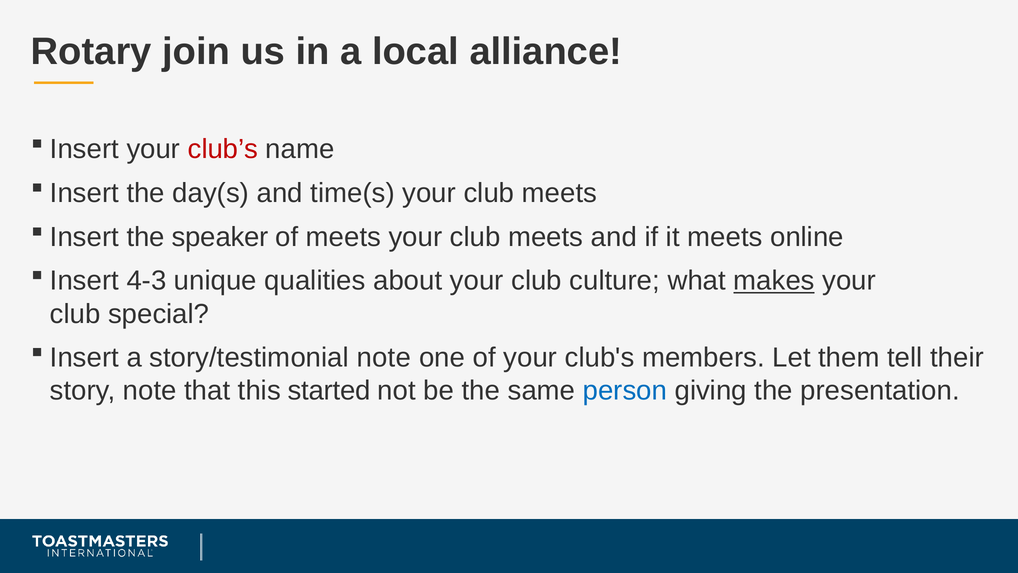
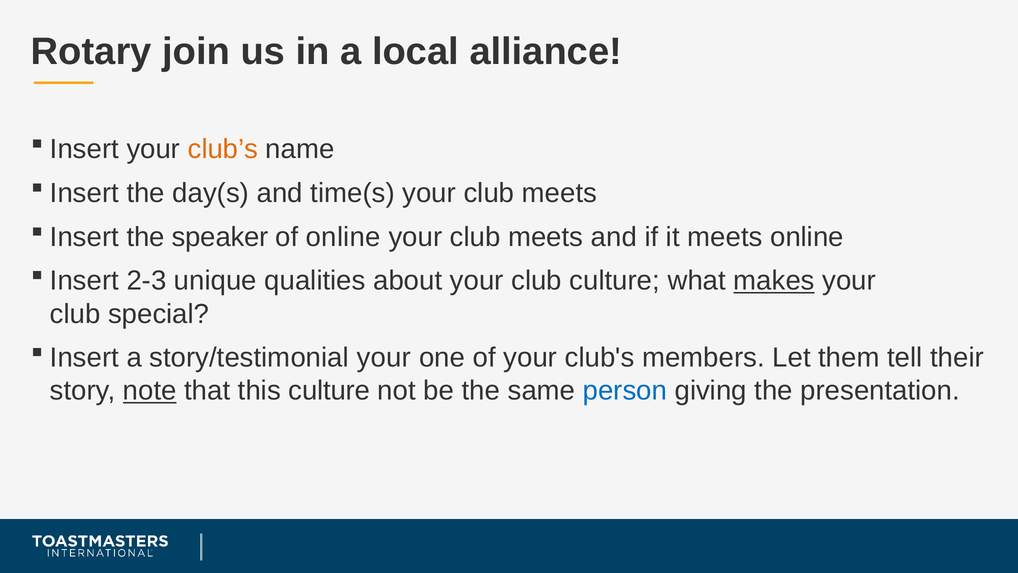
club’s colour: red -> orange
of meets: meets -> online
4-3: 4-3 -> 2-3
story/testimonial note: note -> your
note at (150, 391) underline: none -> present
this started: started -> culture
